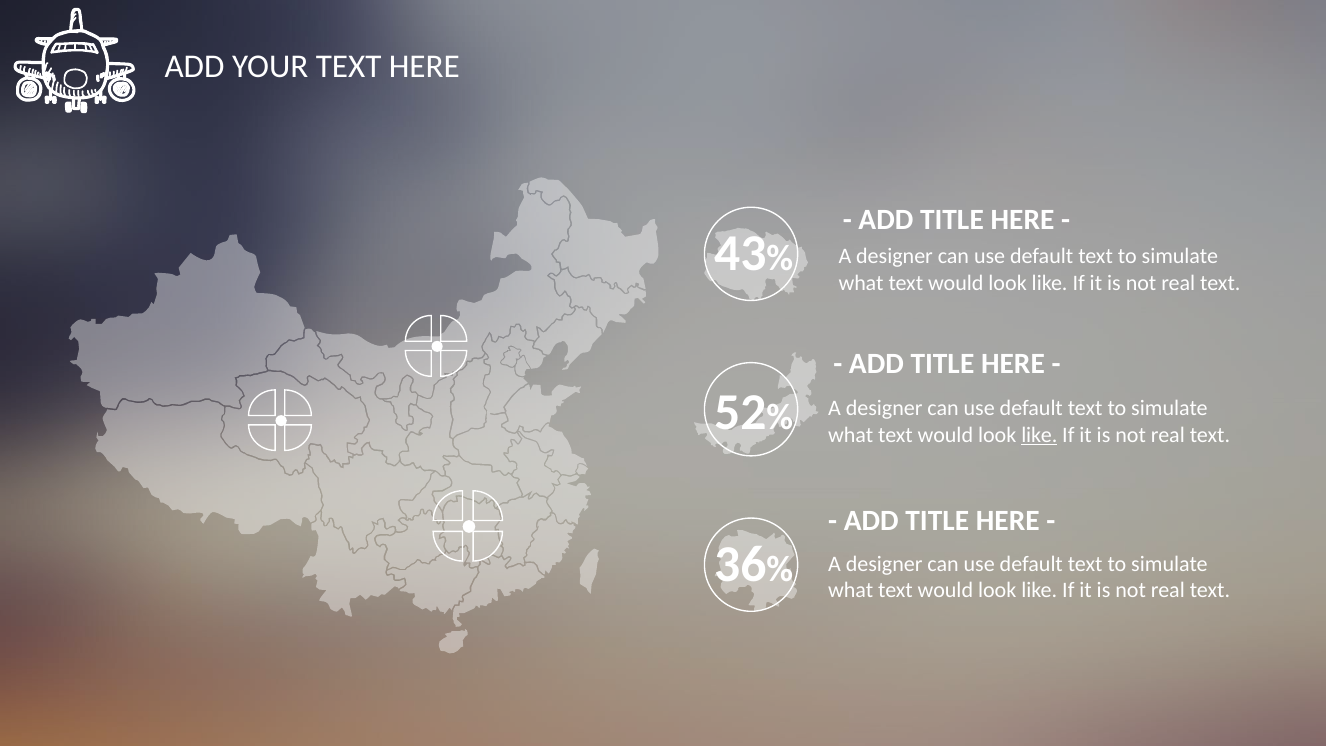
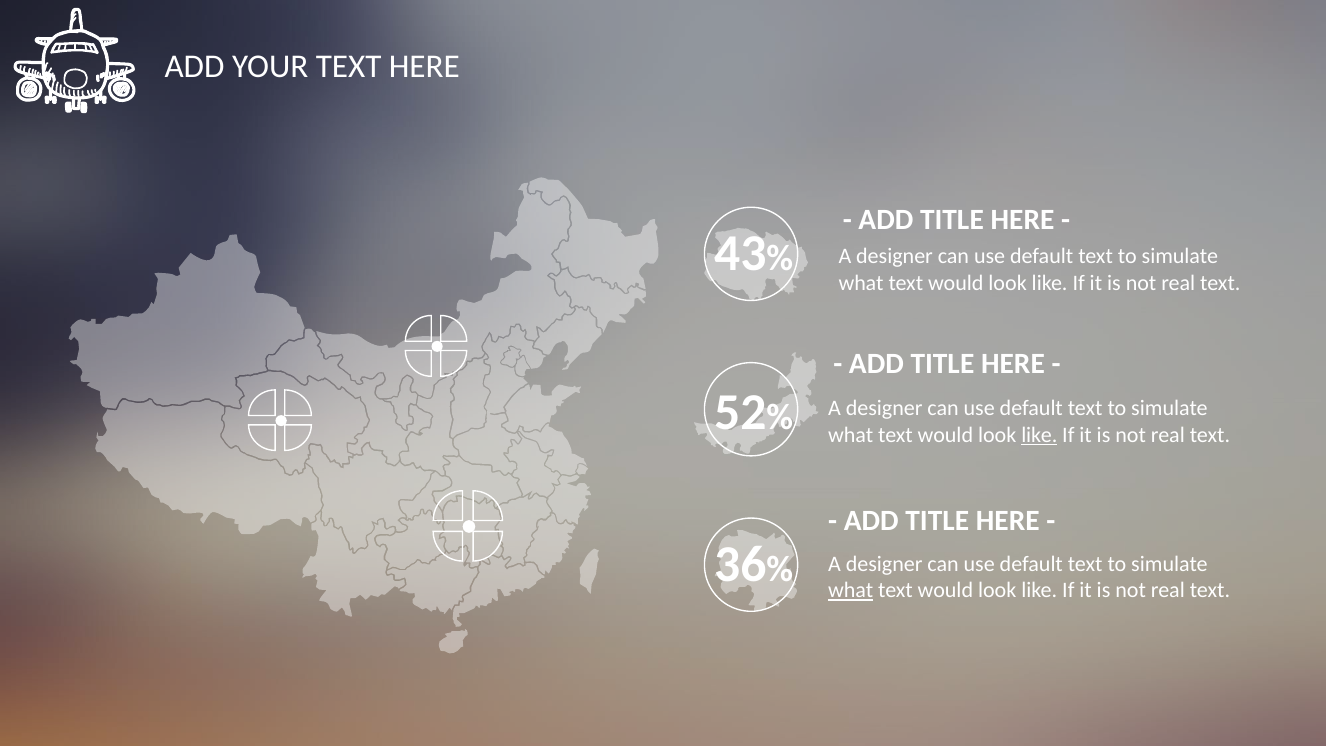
what at (851, 590) underline: none -> present
